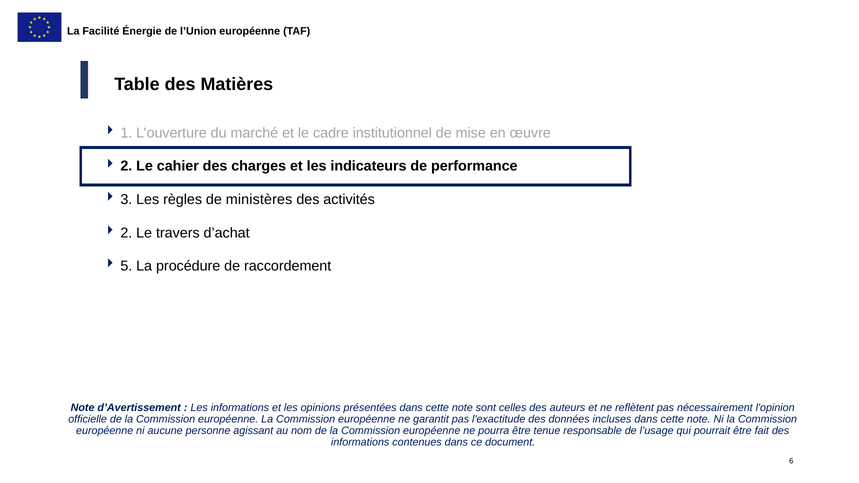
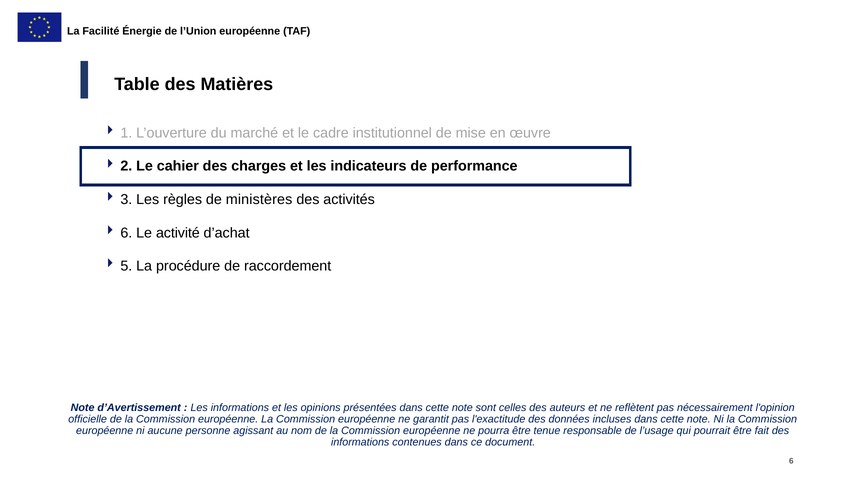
2 at (126, 233): 2 -> 6
travers: travers -> activité
